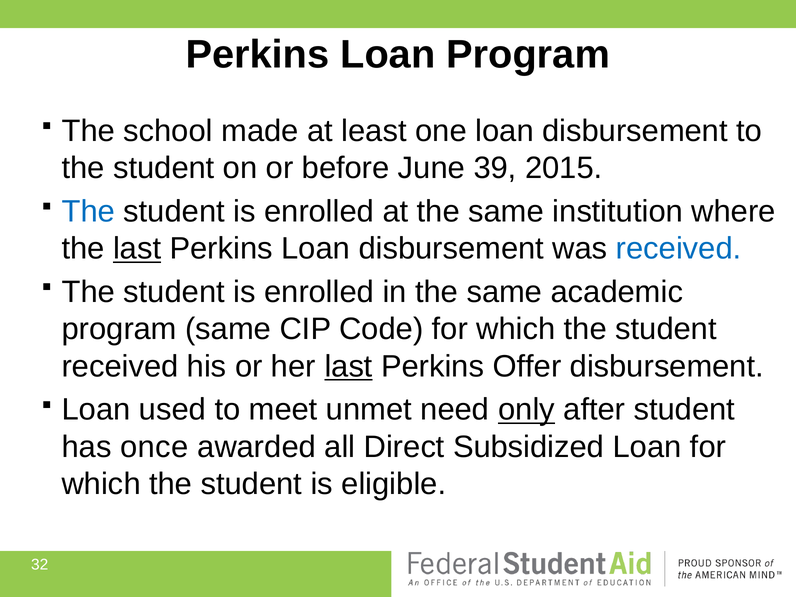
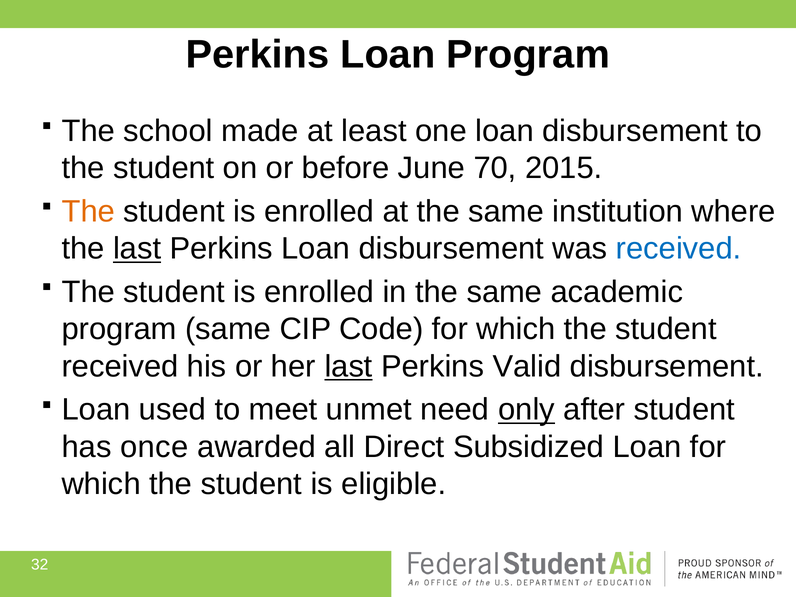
39: 39 -> 70
The at (88, 211) colour: blue -> orange
Offer: Offer -> Valid
